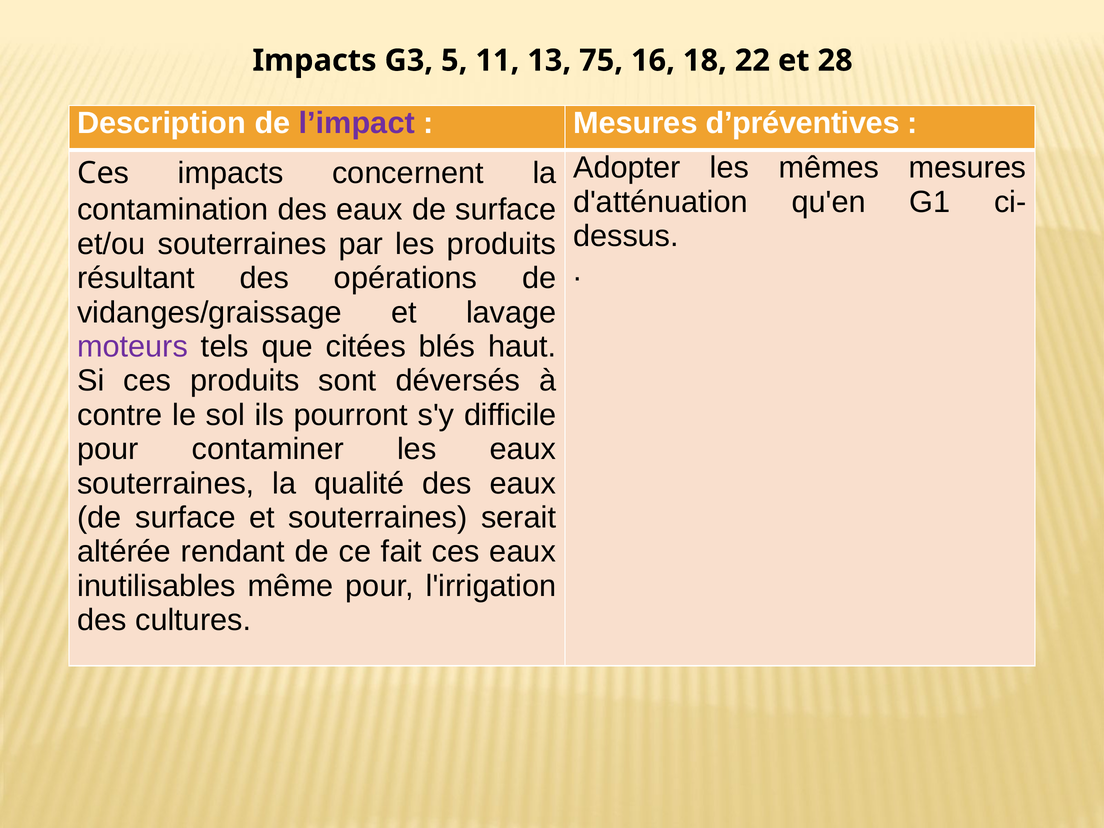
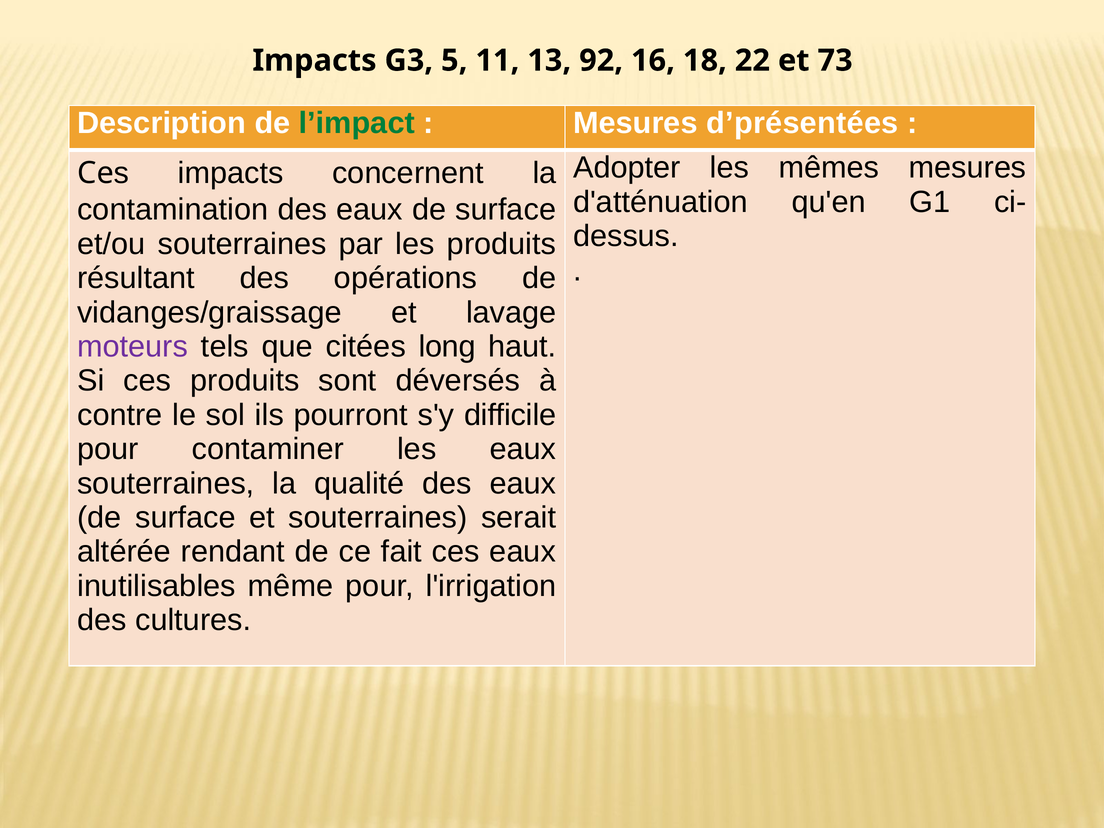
75: 75 -> 92
28: 28 -> 73
l’impact colour: purple -> green
d’préventives: d’préventives -> d’présentées
blés: blés -> long
